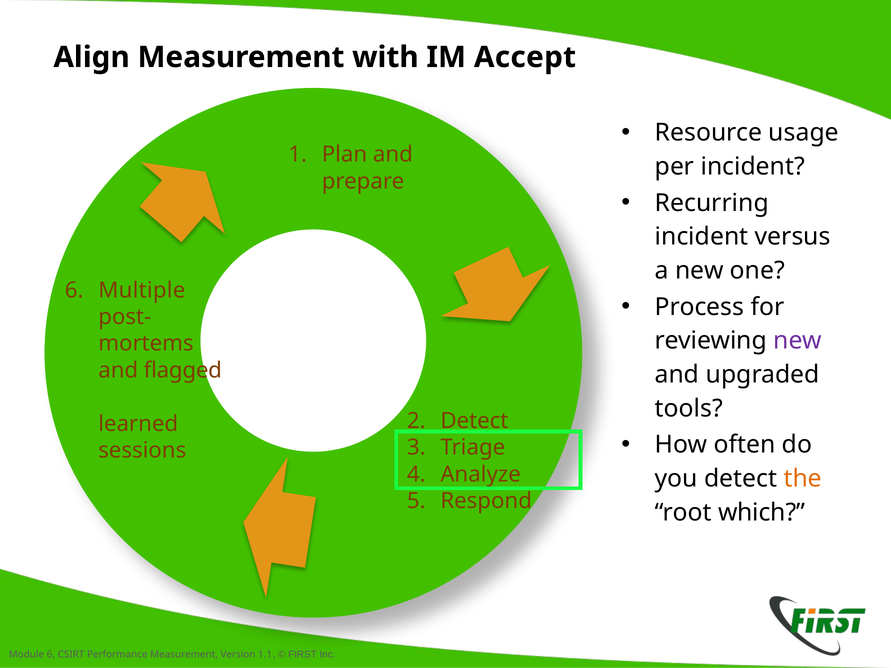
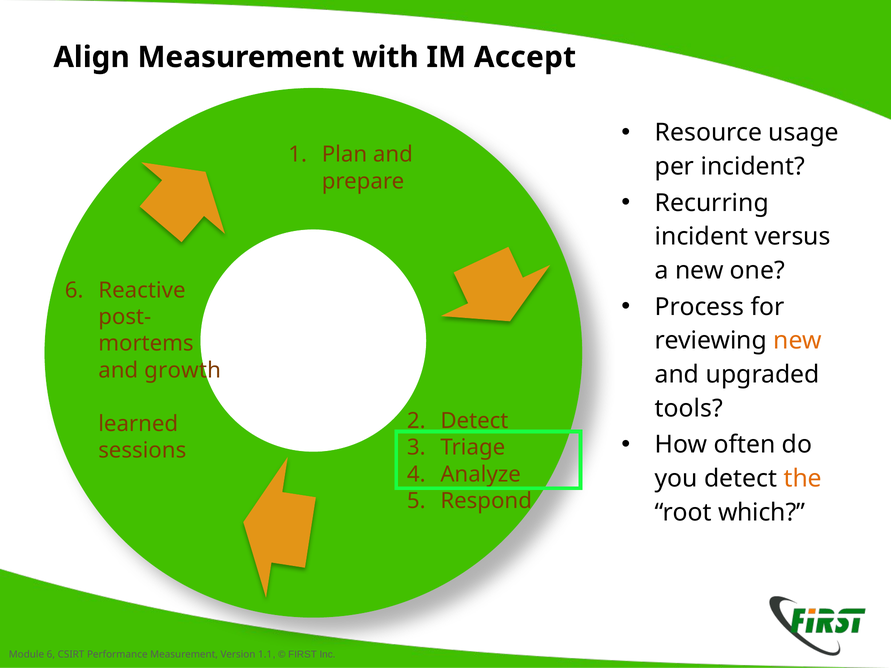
Multiple: Multiple -> Reactive
new at (798, 341) colour: purple -> orange
flagged: flagged -> growth
